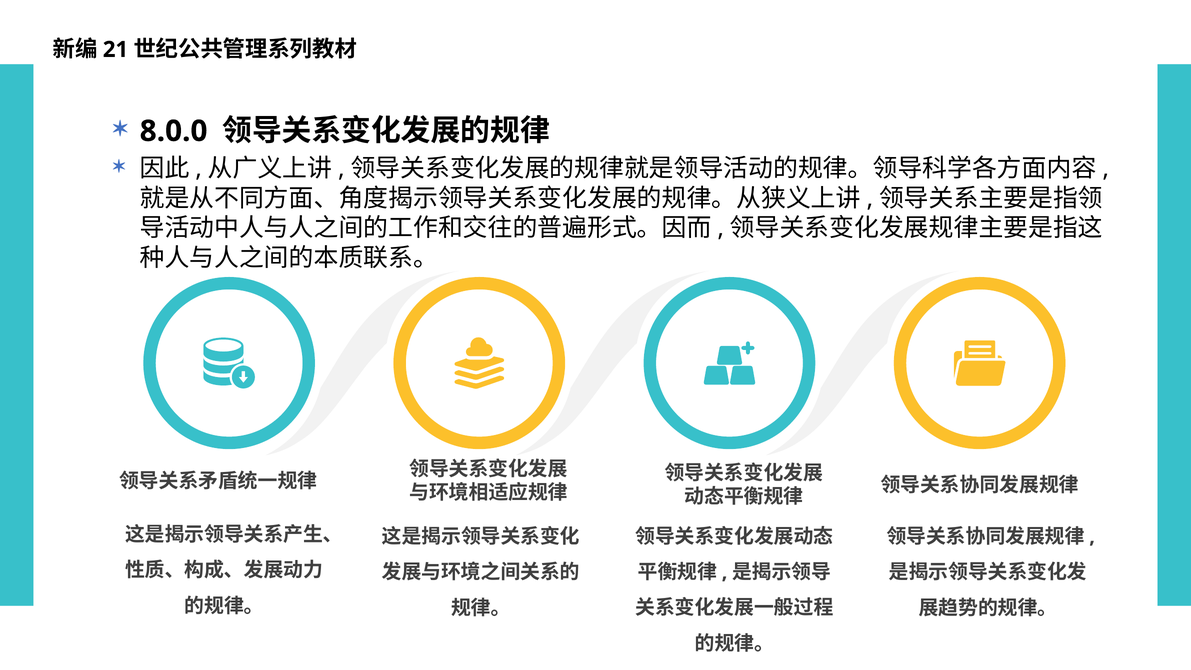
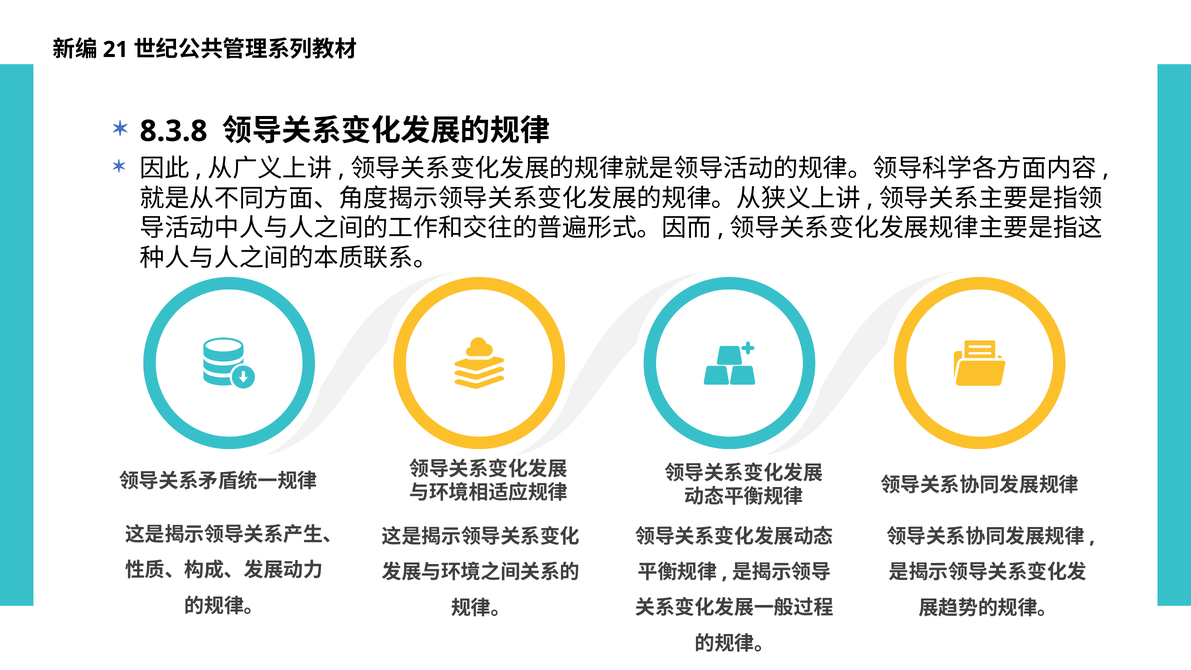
8.0.0: 8.0.0 -> 8.3.8
